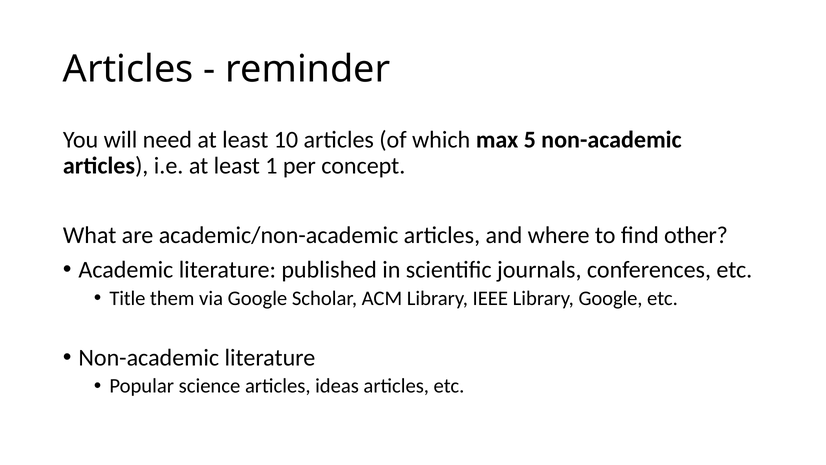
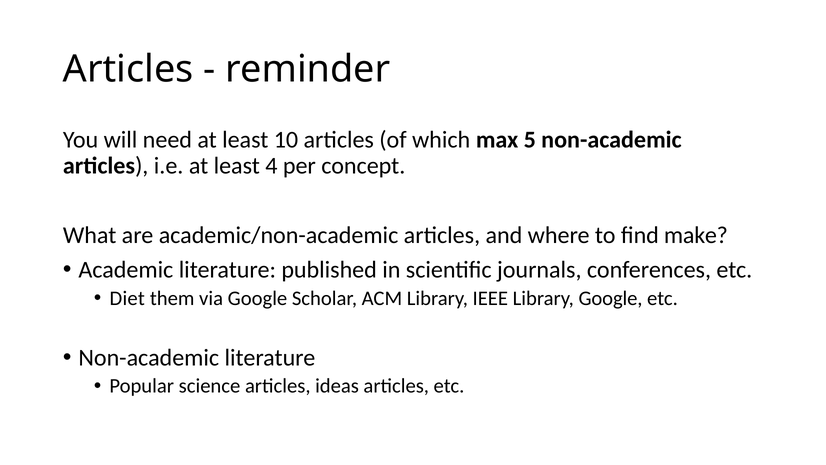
1: 1 -> 4
other: other -> make
Title: Title -> Diet
